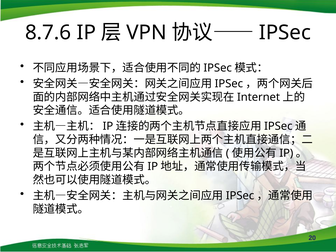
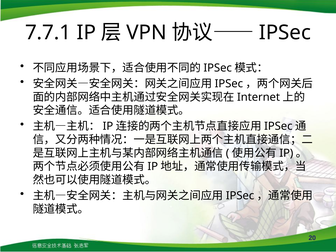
8.7.6: 8.7.6 -> 7.7.1
